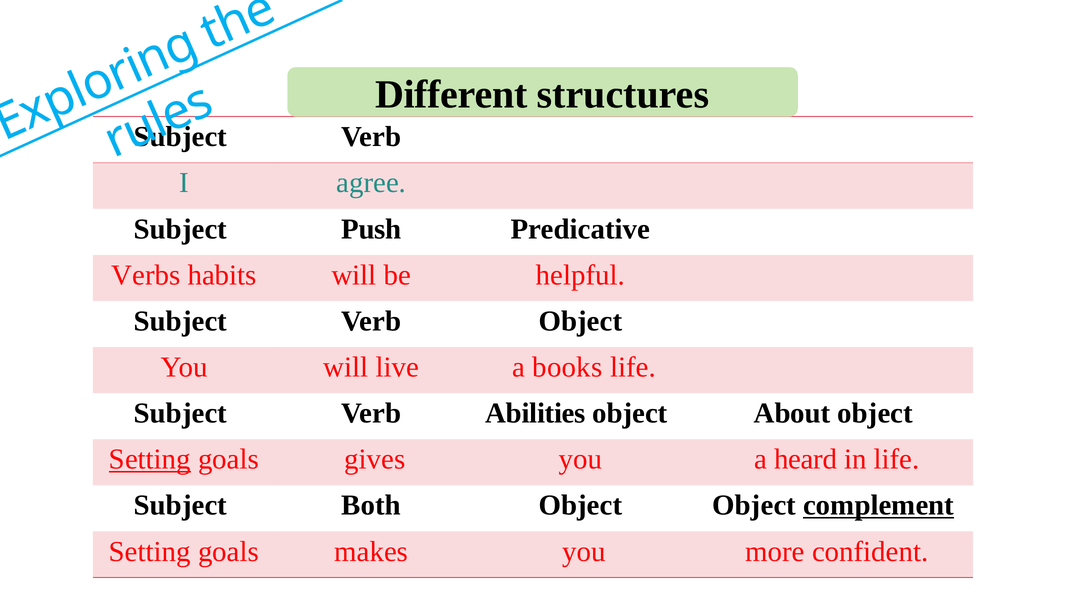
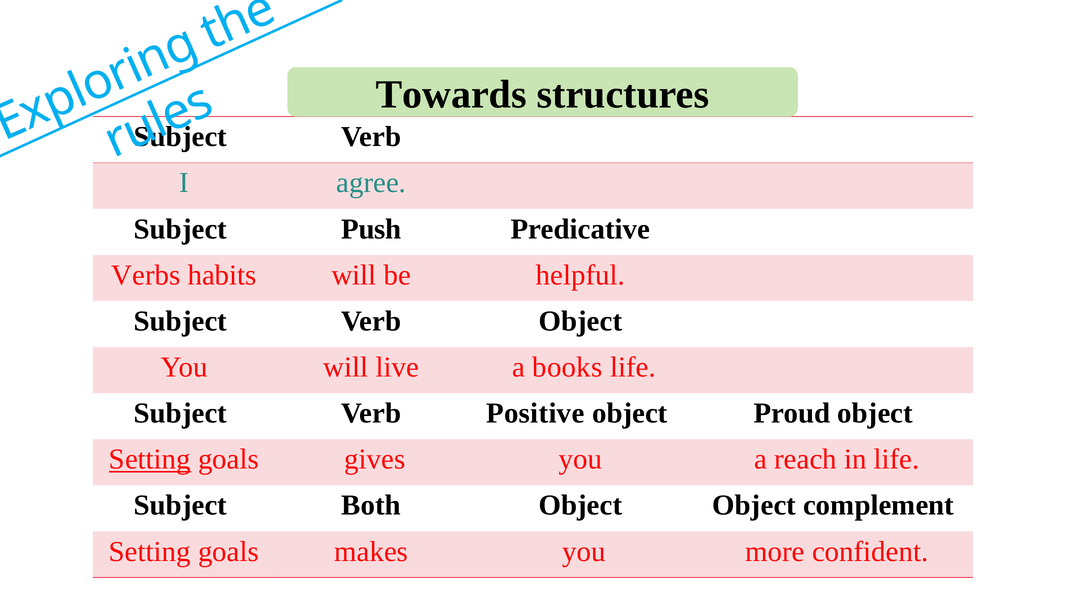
Different: Different -> Towards
Abilities: Abilities -> Positive
About: About -> Proud
heard: heard -> reach
complement underline: present -> none
